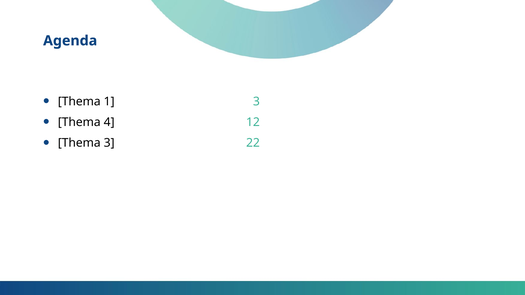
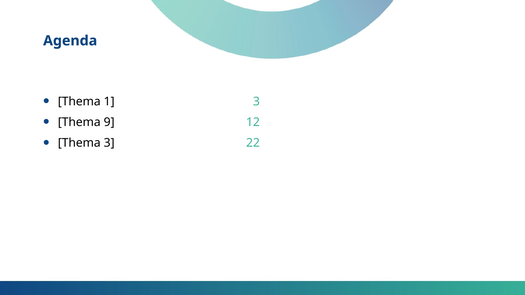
4: 4 -> 9
